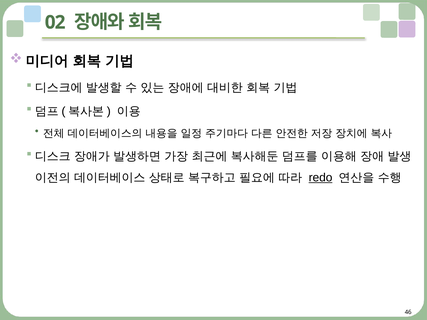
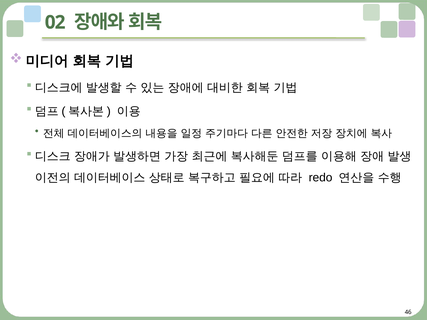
redo underline: present -> none
